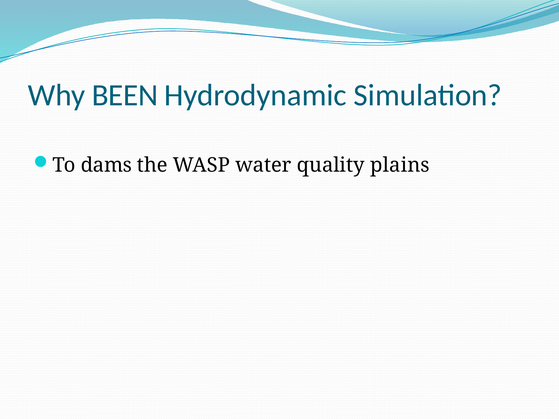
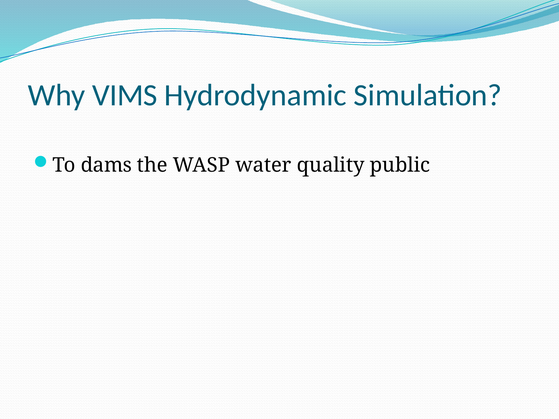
BEEN: BEEN -> VIMS
plains: plains -> public
